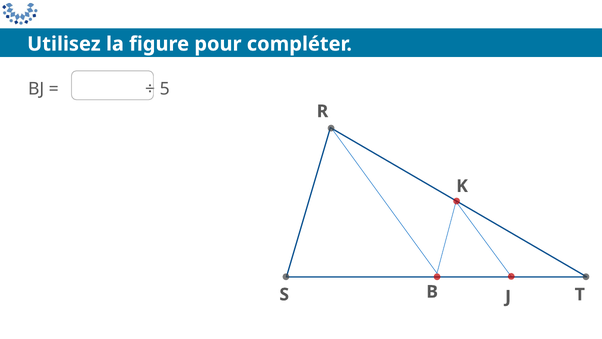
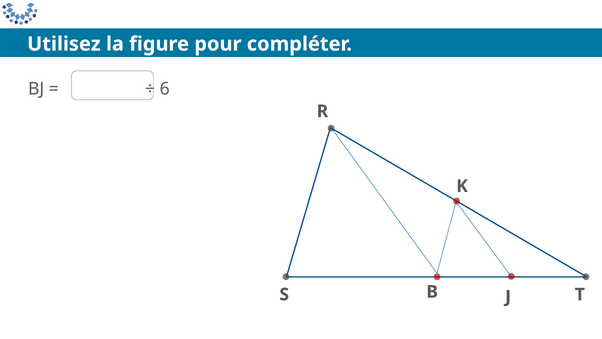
5: 5 -> 6
